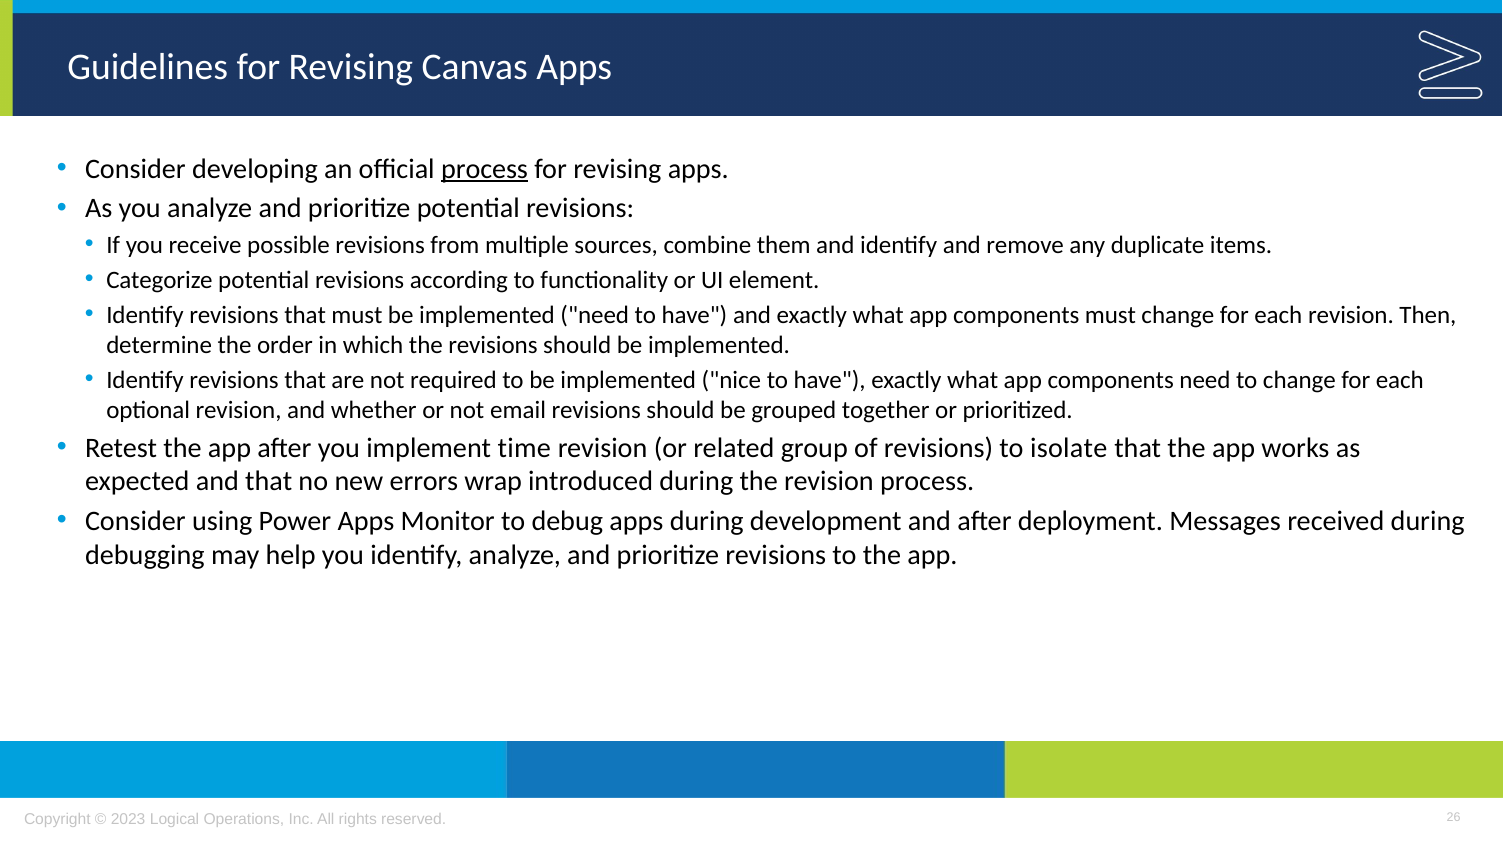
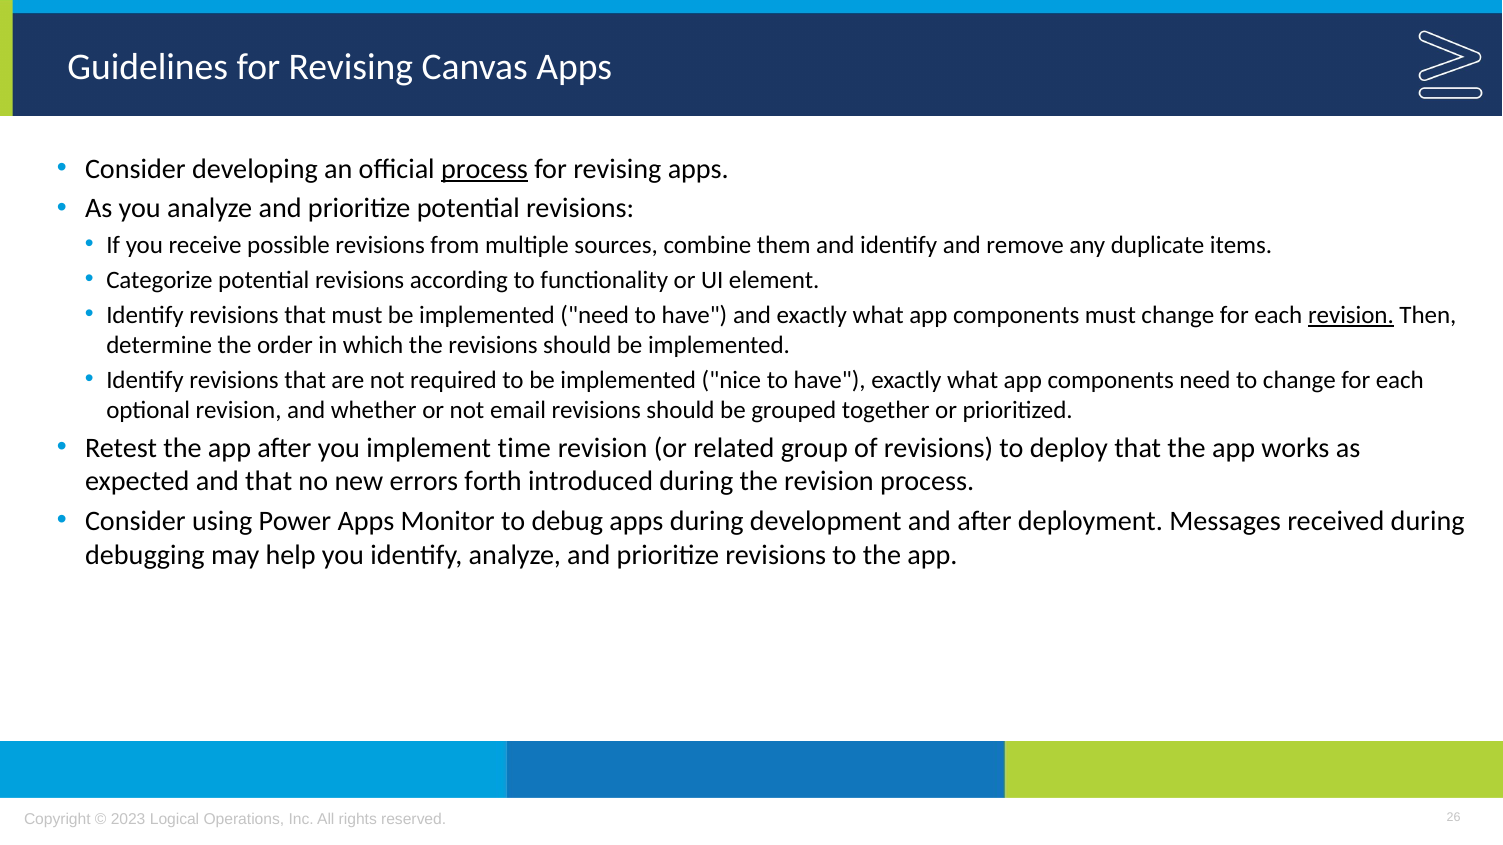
revision at (1351, 315) underline: none -> present
isolate: isolate -> deploy
wrap: wrap -> forth
